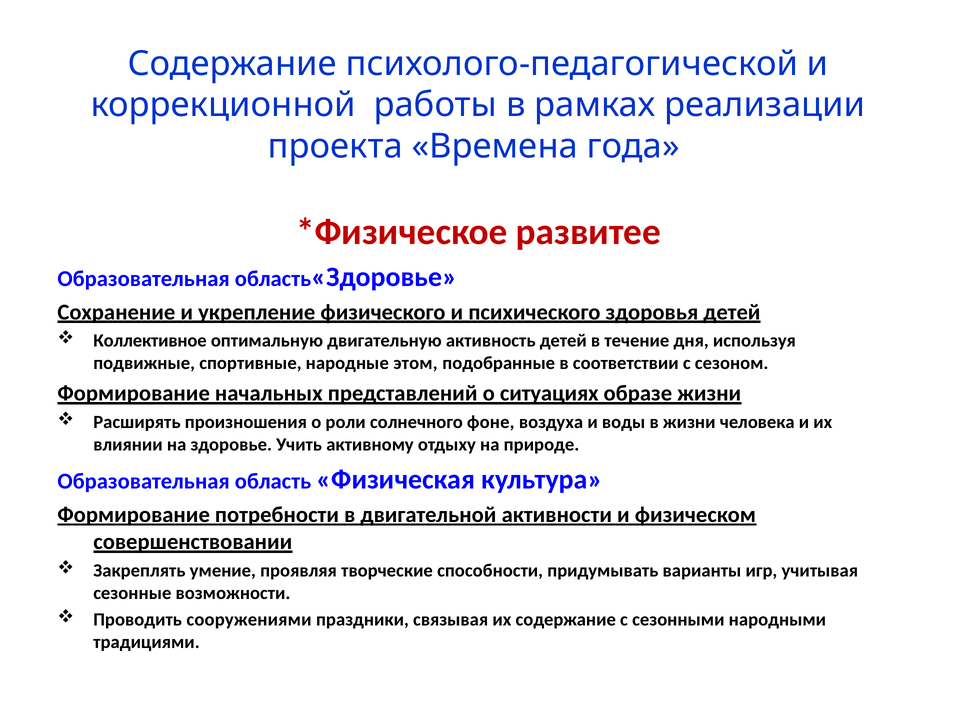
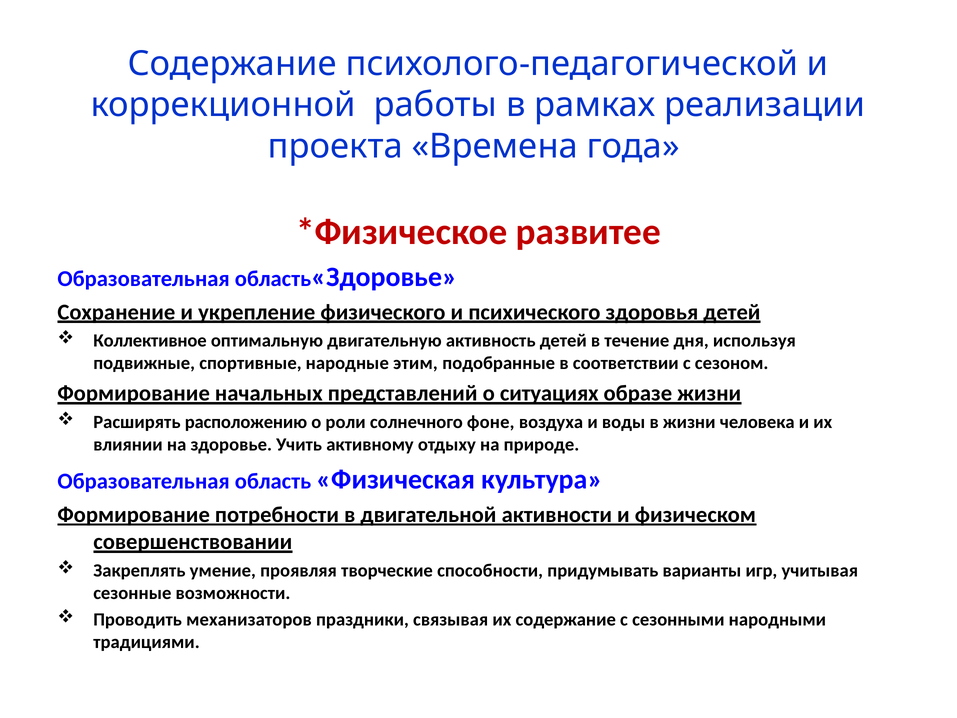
этом: этом -> этим
произношения: произношения -> расположению
сооружениями: сооружениями -> механизаторов
